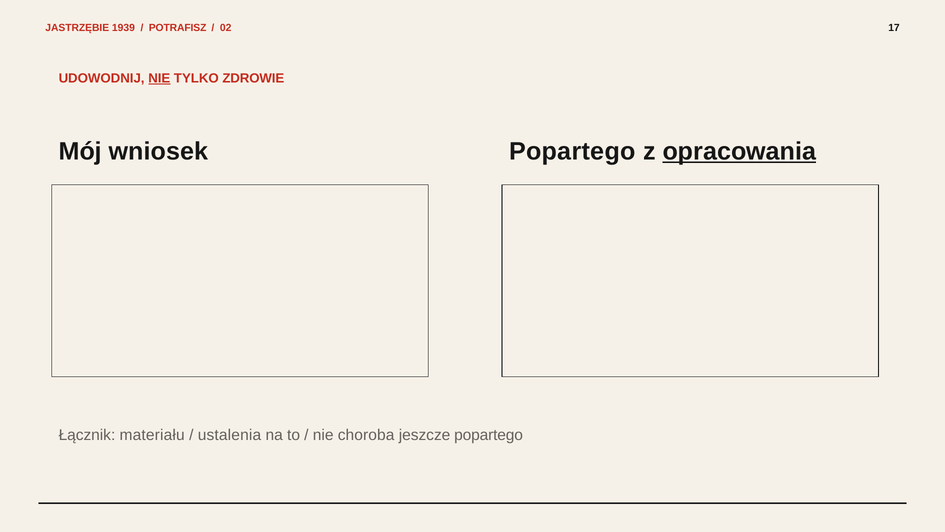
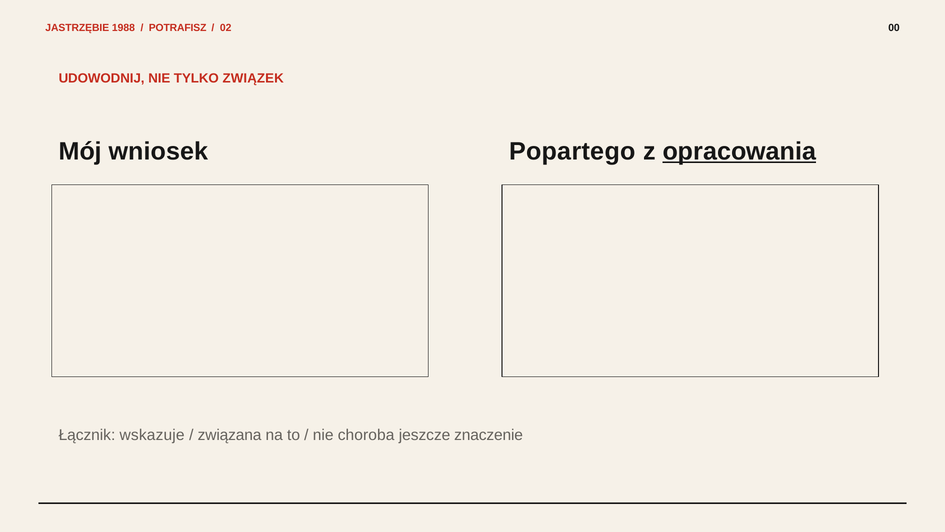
1939: 1939 -> 1988
17: 17 -> 00
NIE at (159, 78) underline: present -> none
ZDROWIE: ZDROWIE -> ZWIĄZEK
materiału: materiału -> wskazuje
ustalenia: ustalenia -> związana
jeszcze popartego: popartego -> znaczenie
